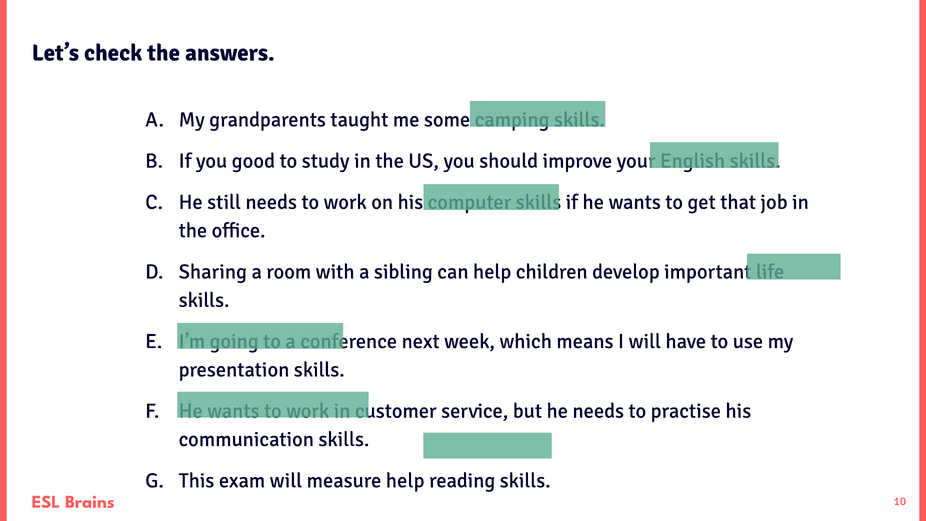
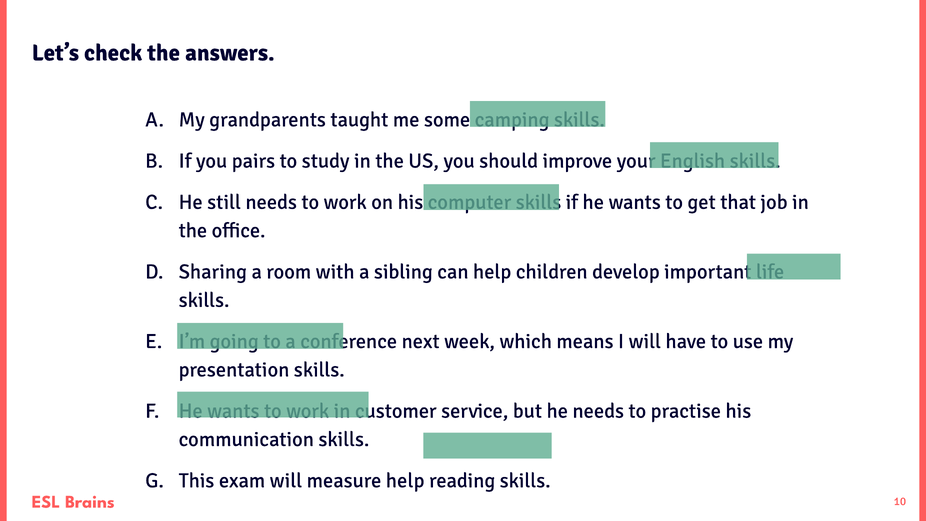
good: good -> pairs
